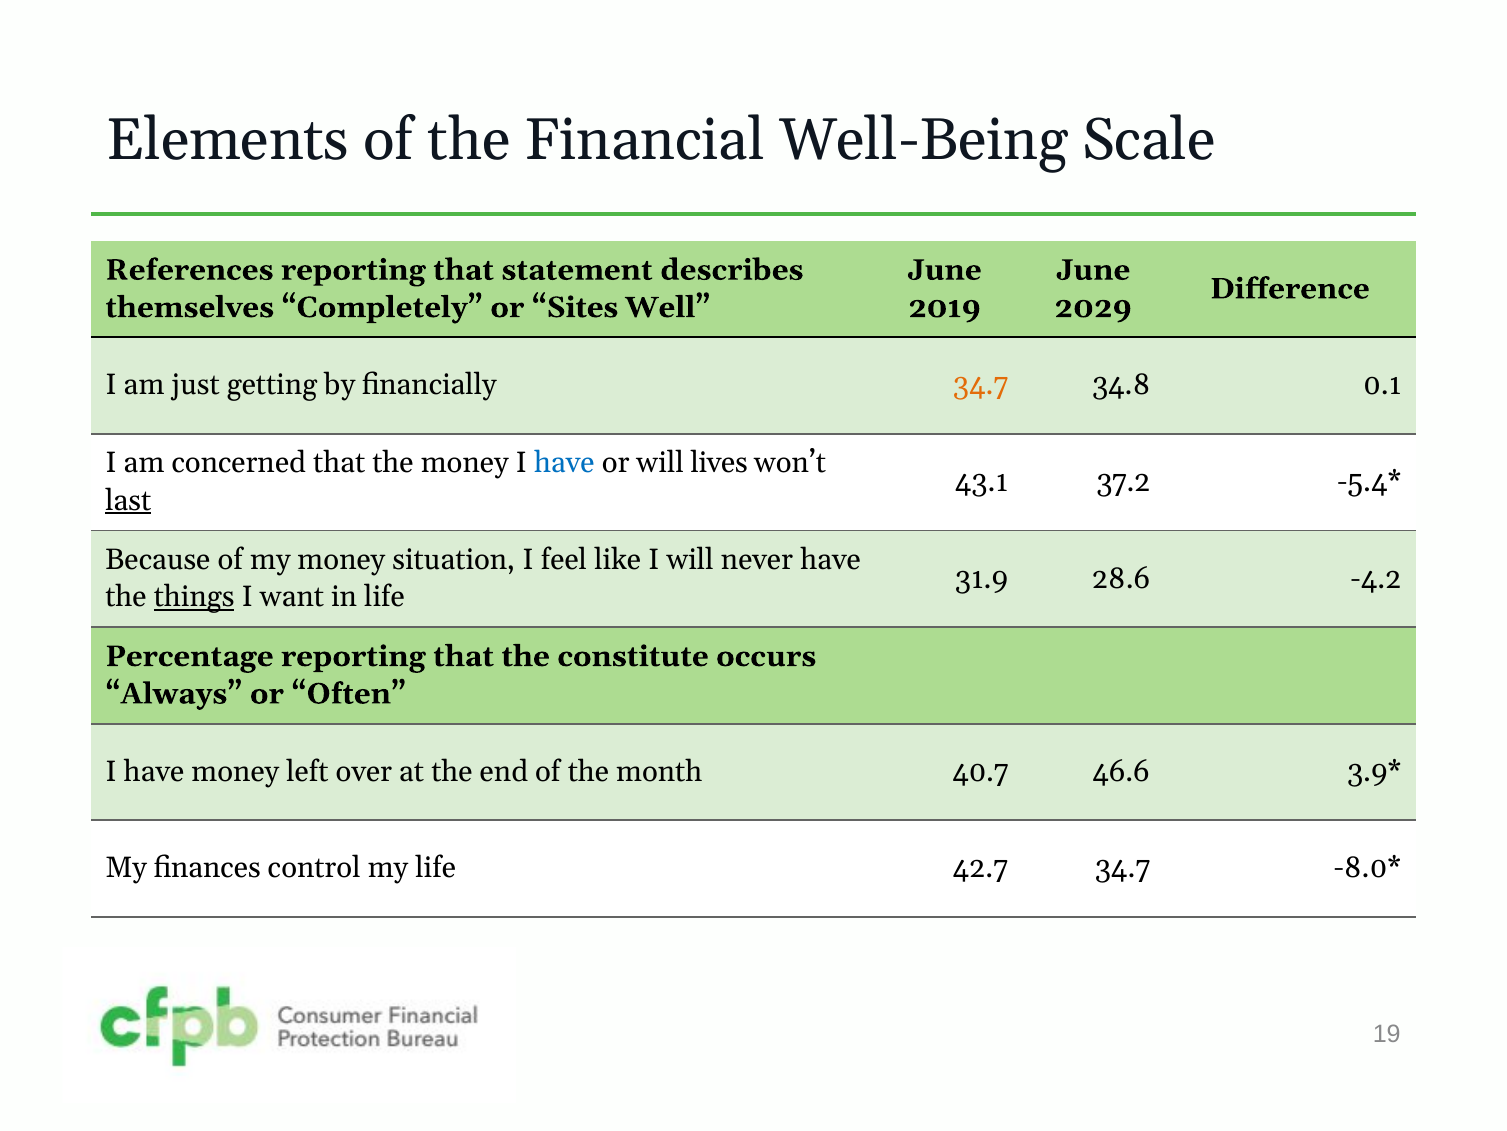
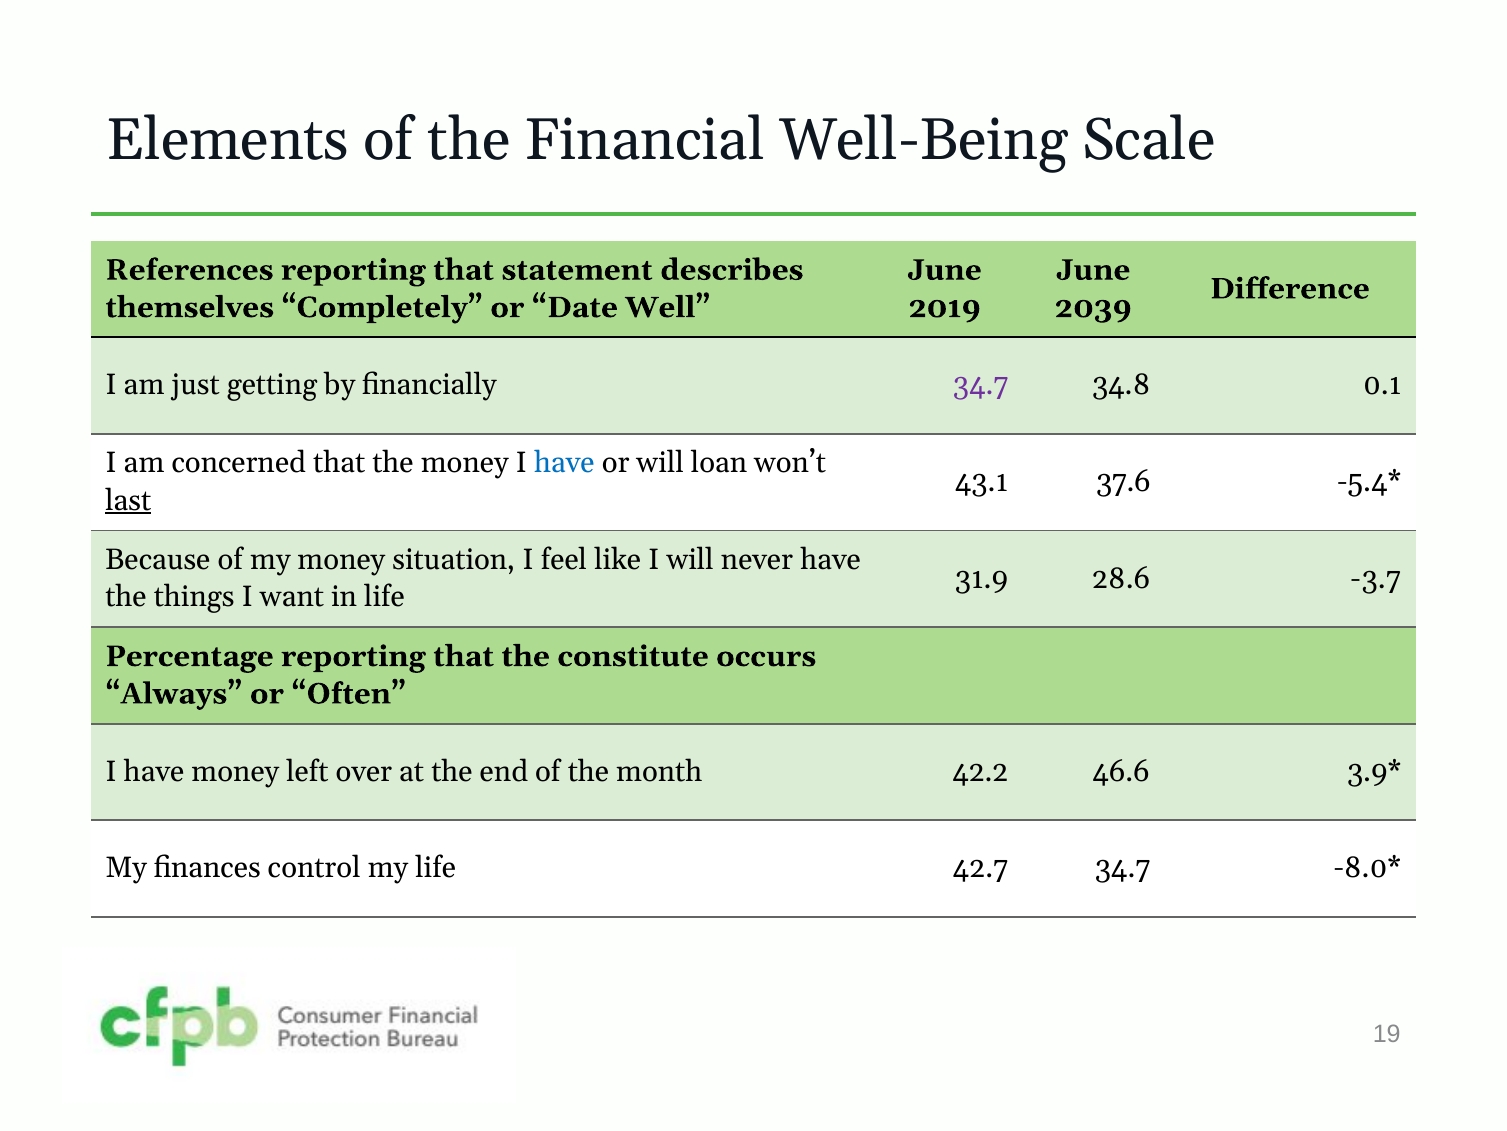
Sites: Sites -> Date
2029: 2029 -> 2039
34.7 at (981, 385) colour: orange -> purple
lives: lives -> loan
37.2: 37.2 -> 37.6
-4.2: -4.2 -> -3.7
things underline: present -> none
40.7: 40.7 -> 42.2
